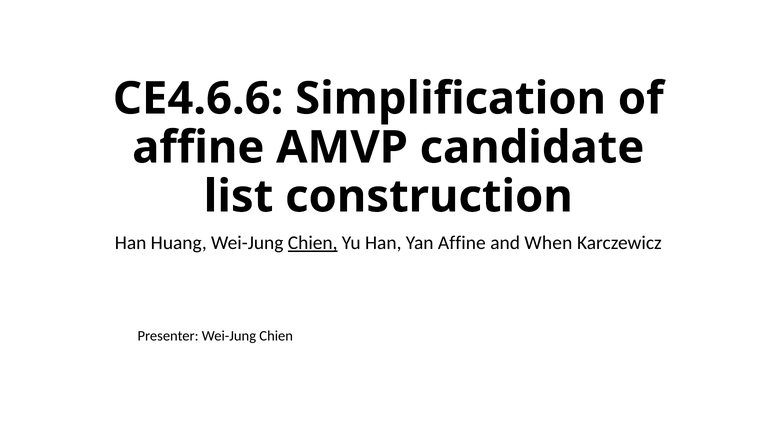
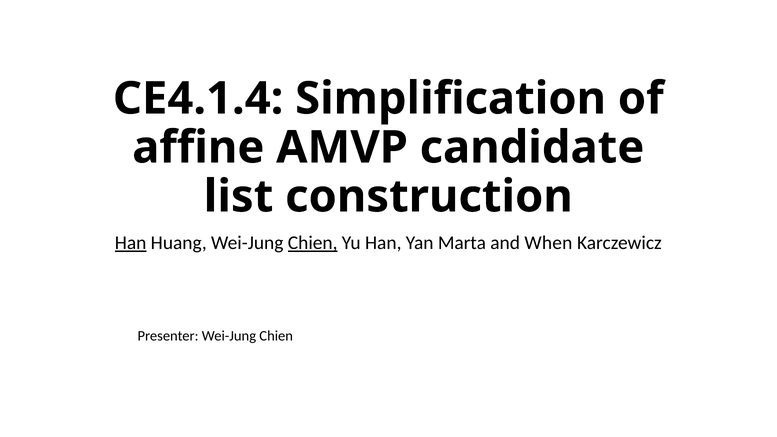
CE4.6.6: CE4.6.6 -> CE4.1.4
Han at (131, 243) underline: none -> present
Yan Affine: Affine -> Marta
